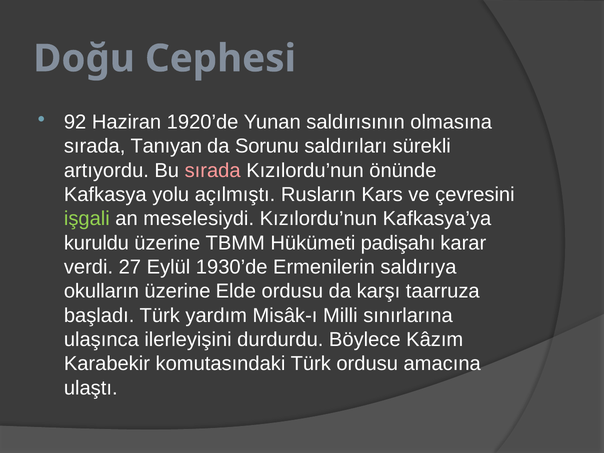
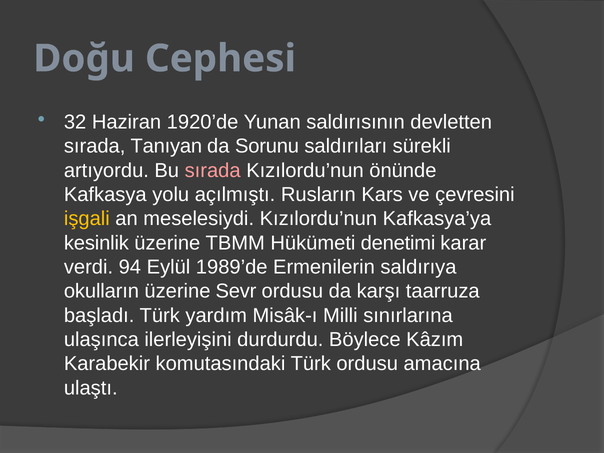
92: 92 -> 32
olmasına: olmasına -> devletten
işgali colour: light green -> yellow
kuruldu: kuruldu -> kesinlik
padişahı: padişahı -> denetimi
27: 27 -> 94
1930’de: 1930’de -> 1989’de
Elde: Elde -> Sevr
